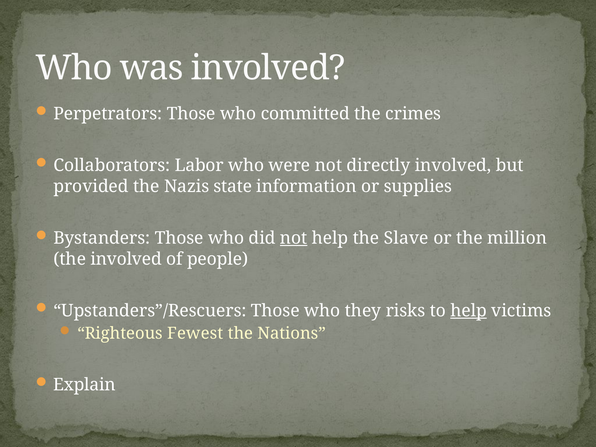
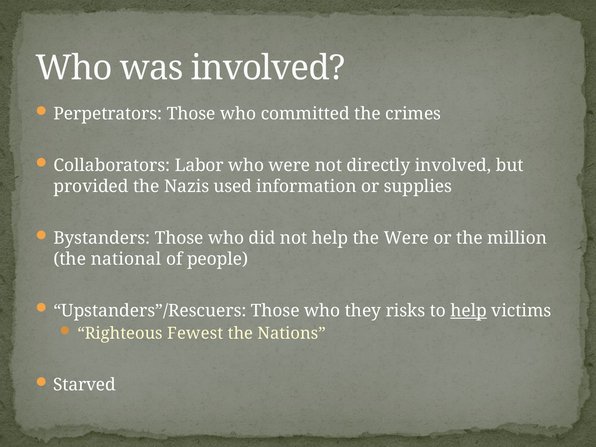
state: state -> used
not at (294, 238) underline: present -> none
the Slave: Slave -> Were
the involved: involved -> national
Explain: Explain -> Starved
